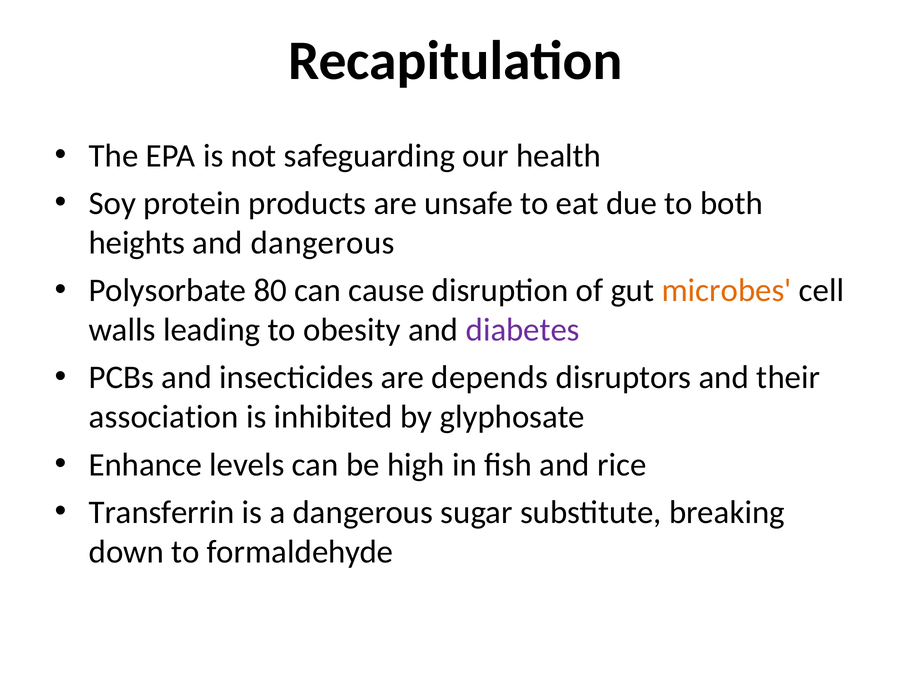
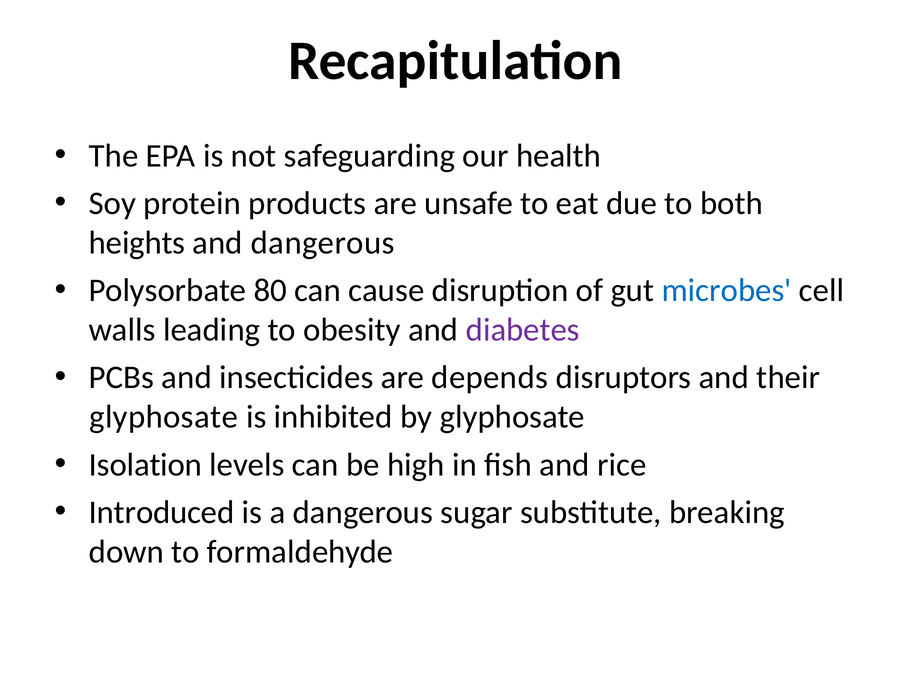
microbes colour: orange -> blue
association at (164, 417): association -> glyphosate
Enhance: Enhance -> Isolation
Transferrin: Transferrin -> Introduced
